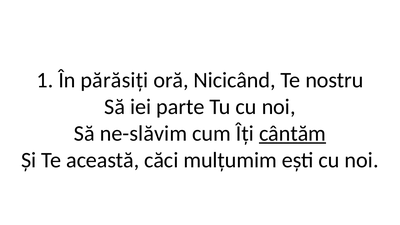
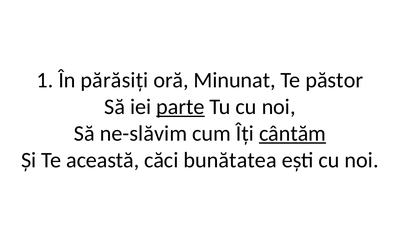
Nicicând: Nicicând -> Minunat
nostru: nostru -> păstor
parte underline: none -> present
mulțumim: mulțumim -> bunătatea
